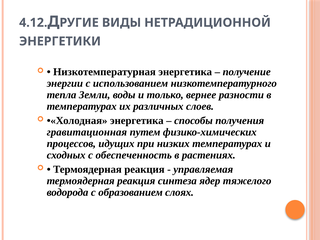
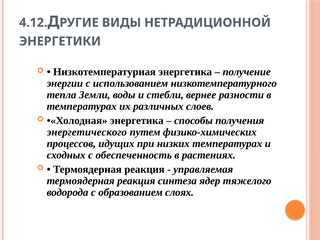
только: только -> стебли
гравитационная: гравитационная -> энергетического
